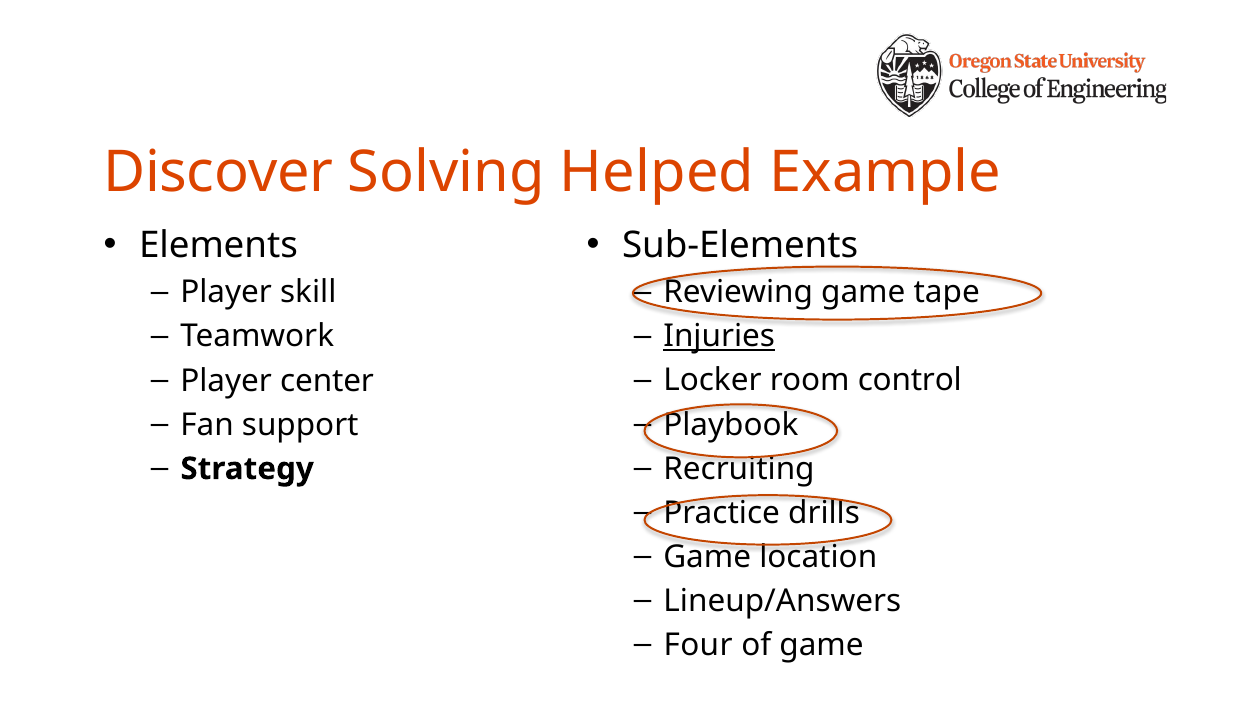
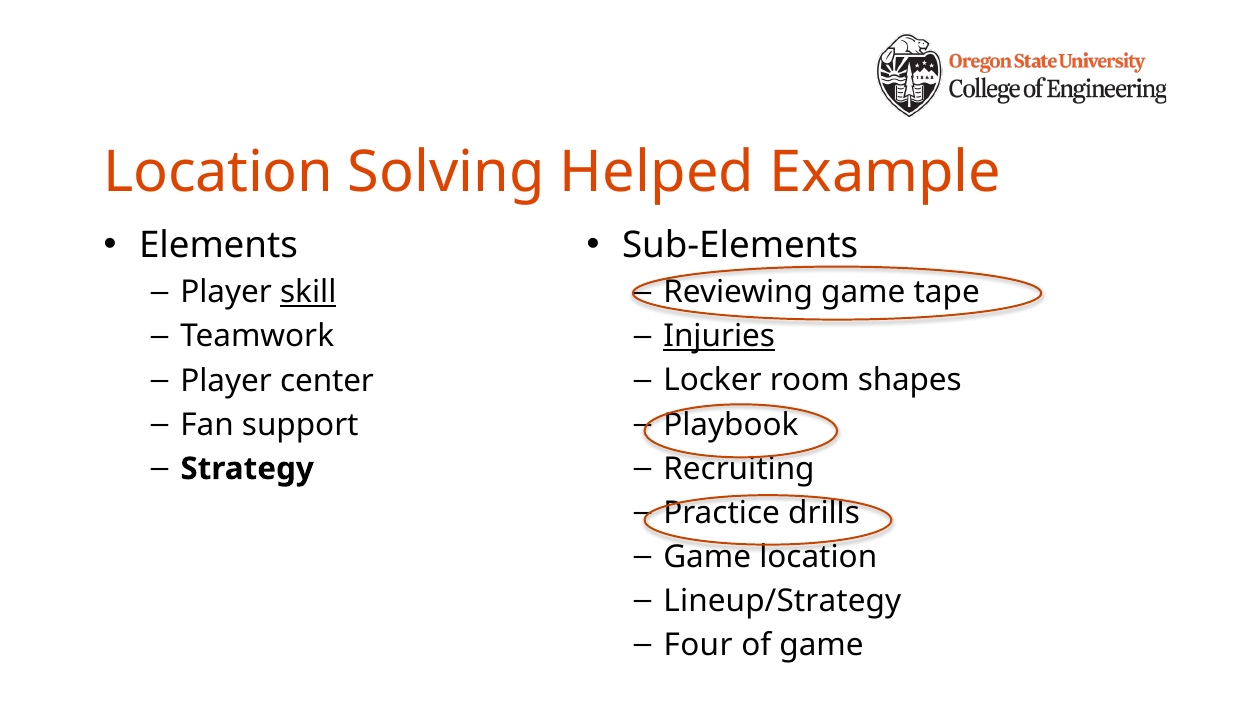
Discover at (218, 173): Discover -> Location
skill underline: none -> present
control: control -> shapes
Lineup/Answers: Lineup/Answers -> Lineup/Strategy
